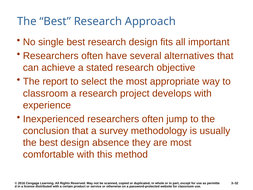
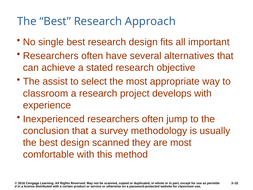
report: report -> assist
design absence: absence -> scanned
